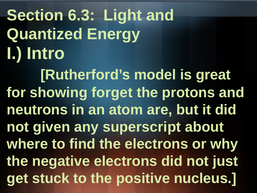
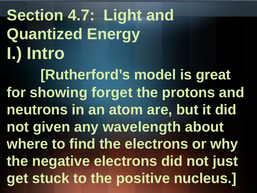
6.3: 6.3 -> 4.7
superscript: superscript -> wavelength
